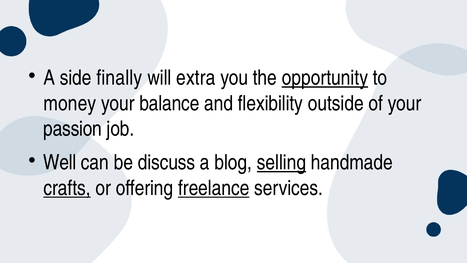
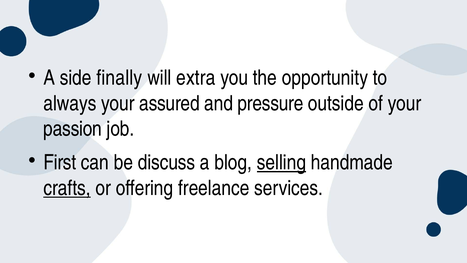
opportunity underline: present -> none
money: money -> always
balance: balance -> assured
flexibility: flexibility -> pressure
Well: Well -> First
freelance underline: present -> none
